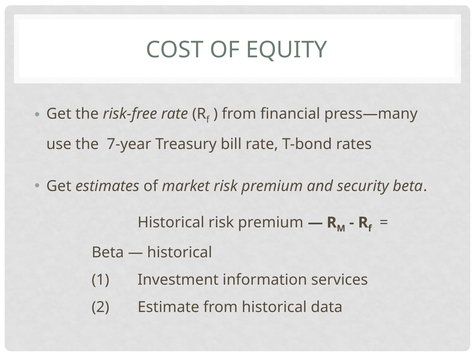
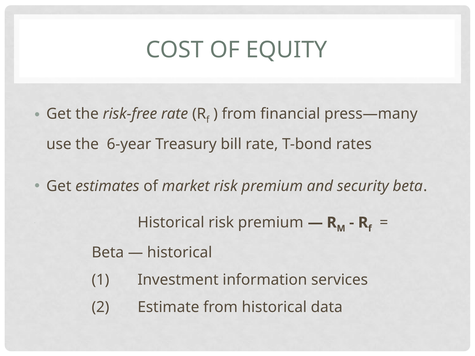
7-year: 7-year -> 6-year
